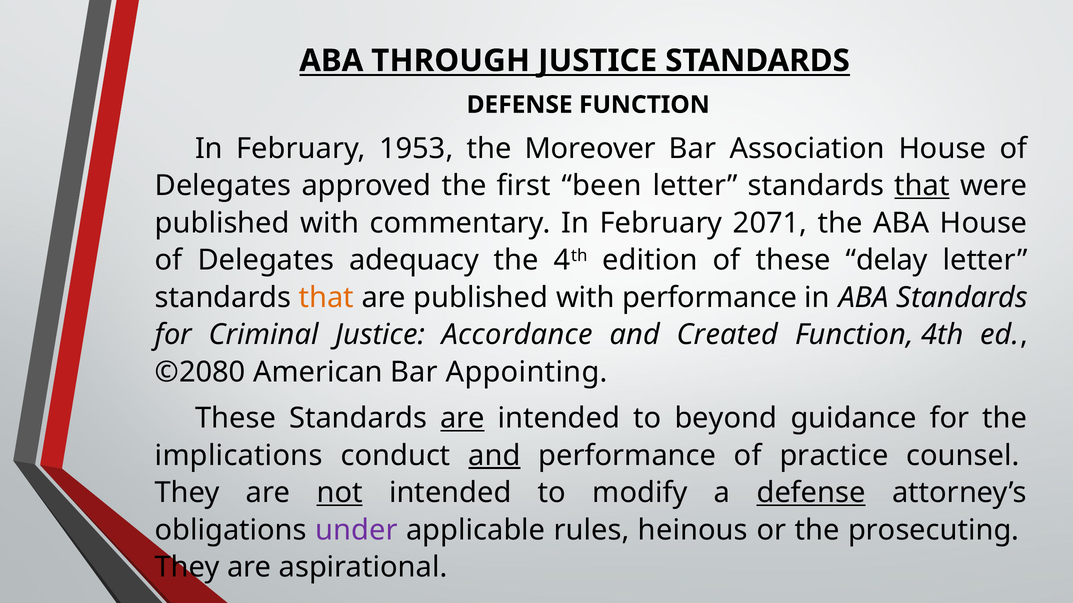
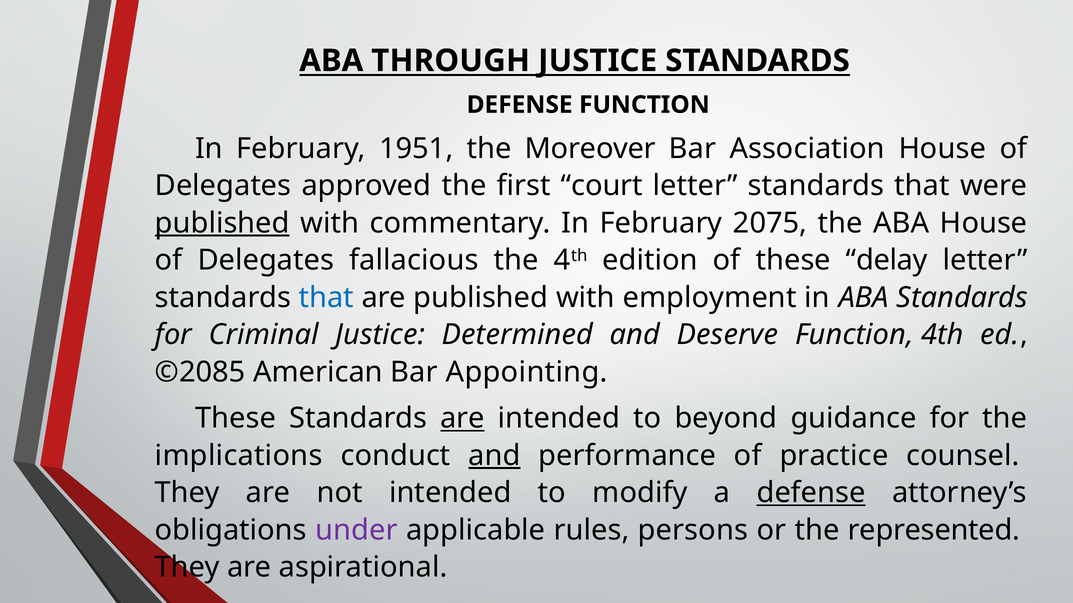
1953: 1953 -> 1951
been: been -> court
that at (922, 186) underline: present -> none
published at (222, 223) underline: none -> present
2071: 2071 -> 2075
adequacy: adequacy -> fallacious
that at (326, 298) colour: orange -> blue
with performance: performance -> employment
Accordance: Accordance -> Determined
Created: Created -> Deserve
©2080: ©2080 -> ©2085
not underline: present -> none
heinous: heinous -> persons
prosecuting: prosecuting -> represented
